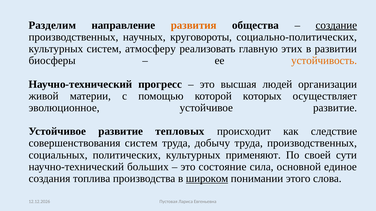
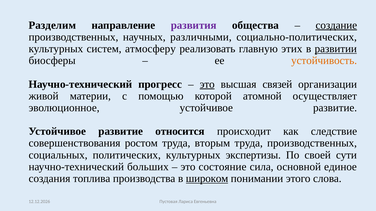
развития colour: orange -> purple
круговороты: круговороты -> различными
развитии underline: none -> present
это at (207, 84) underline: none -> present
людей: людей -> связей
которых: которых -> атомной
тепловых: тепловых -> относится
совершенствования систем: систем -> ростом
добычу: добычу -> вторым
применяют: применяют -> экспертизы
